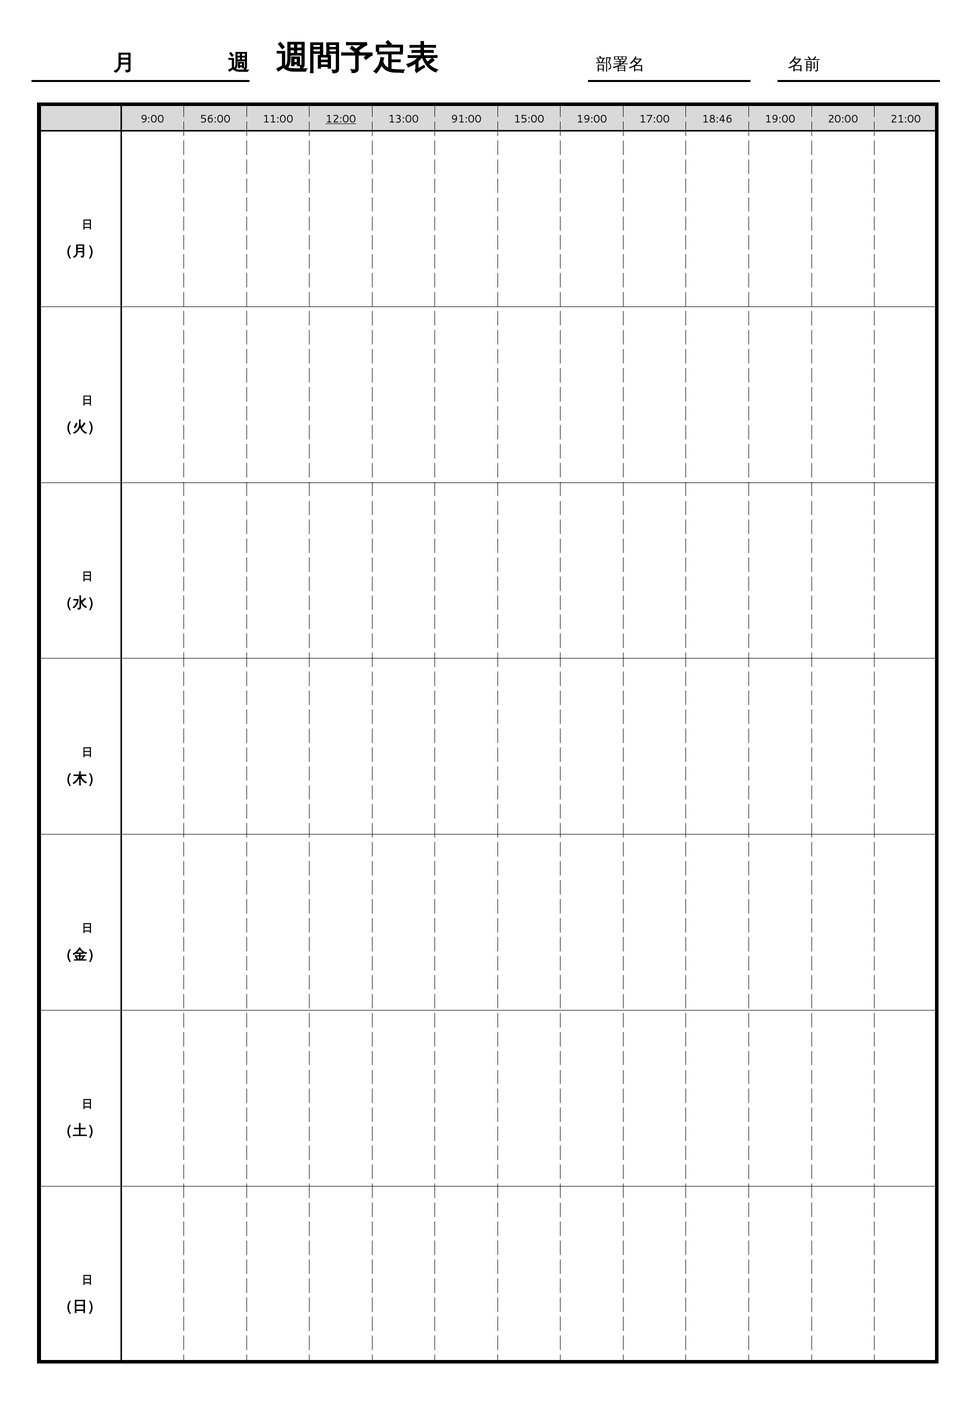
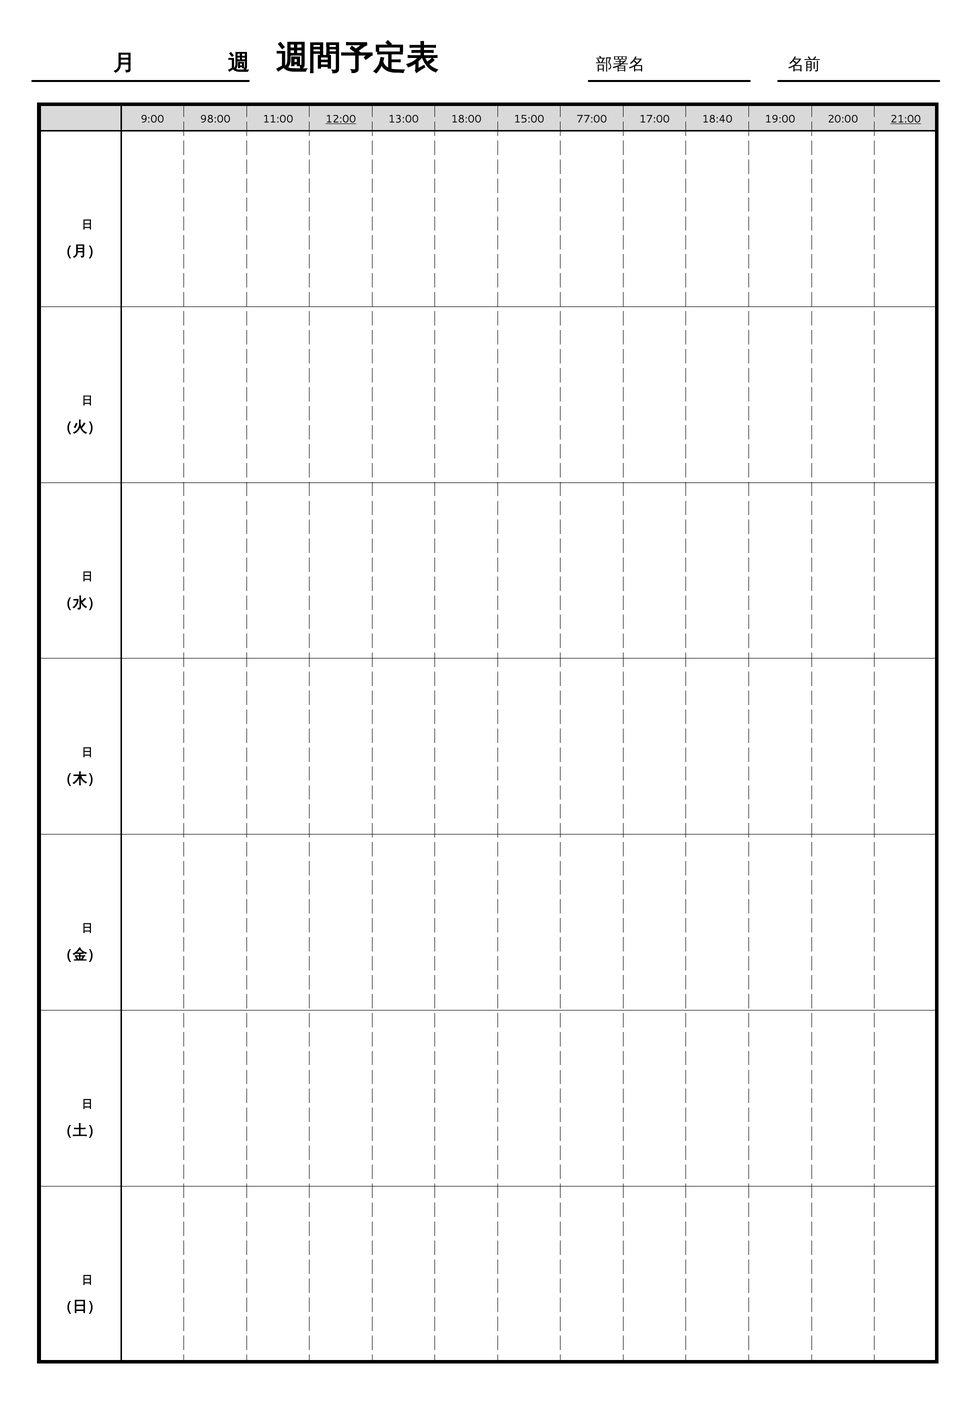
56:00: 56:00 -> 98:00
91:00: 91:00 -> 18:00
15:00 19:00: 19:00 -> 77:00
18:46: 18:46 -> 18:40
21:00 underline: none -> present
